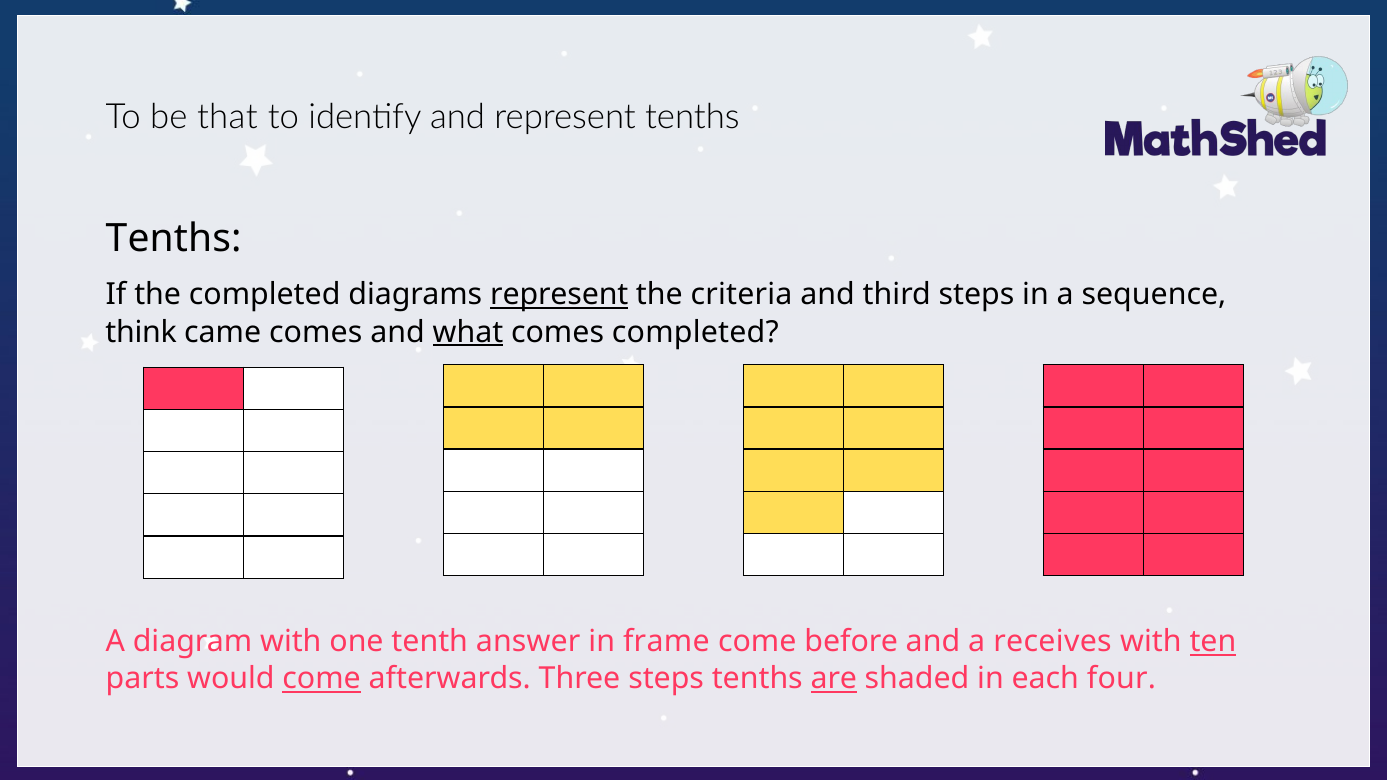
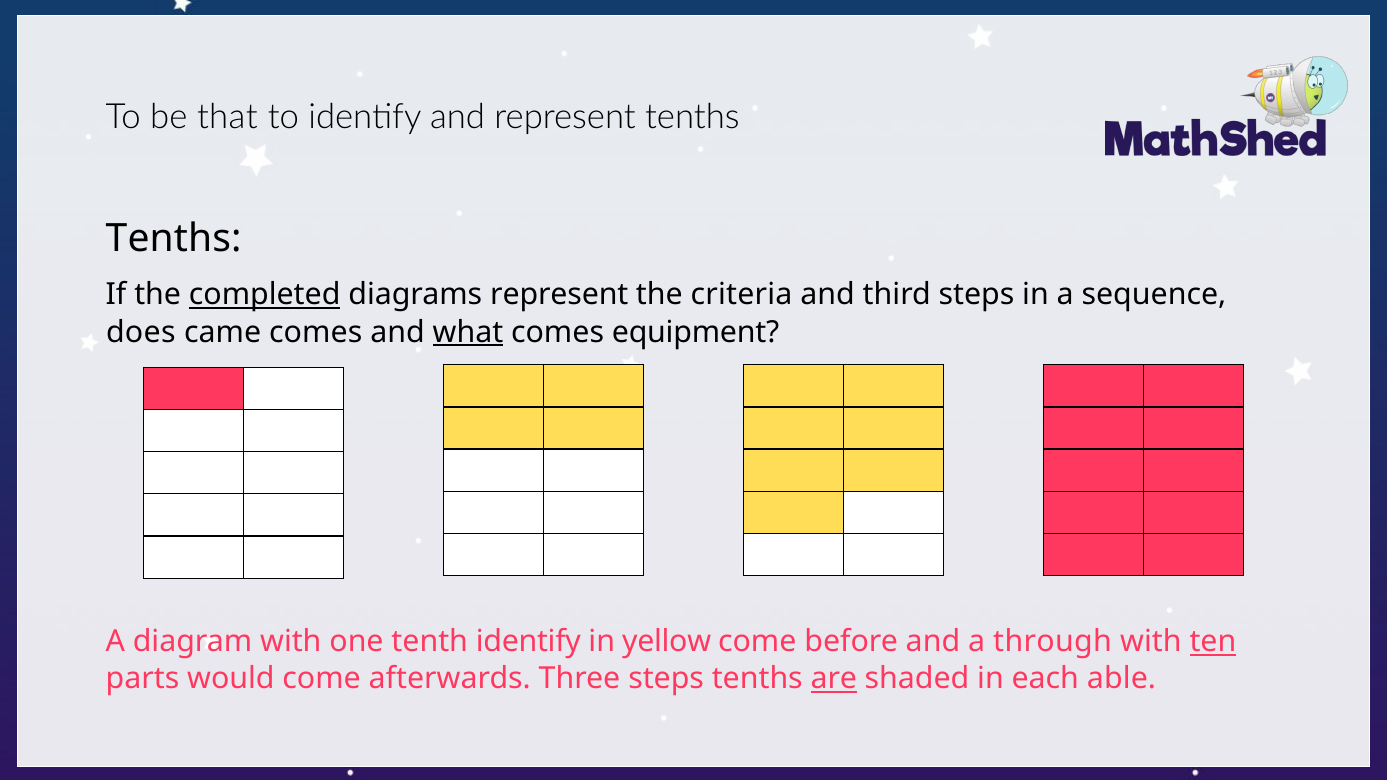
completed at (265, 295) underline: none -> present
represent at (559, 295) underline: present -> none
think: think -> does
comes completed: completed -> equipment
tenth answer: answer -> identify
frame: frame -> yellow
receives: receives -> through
come at (322, 679) underline: present -> none
four: four -> able
